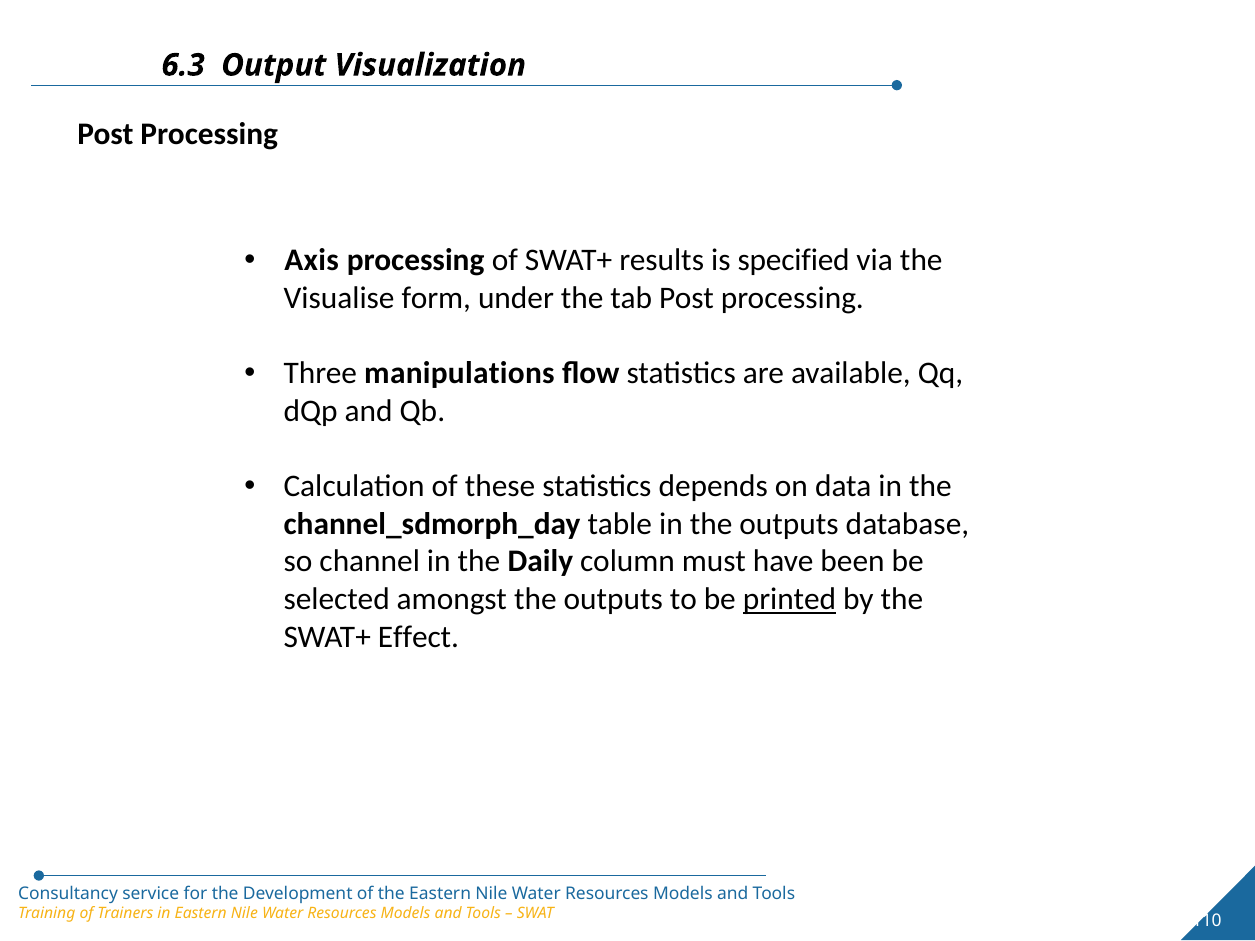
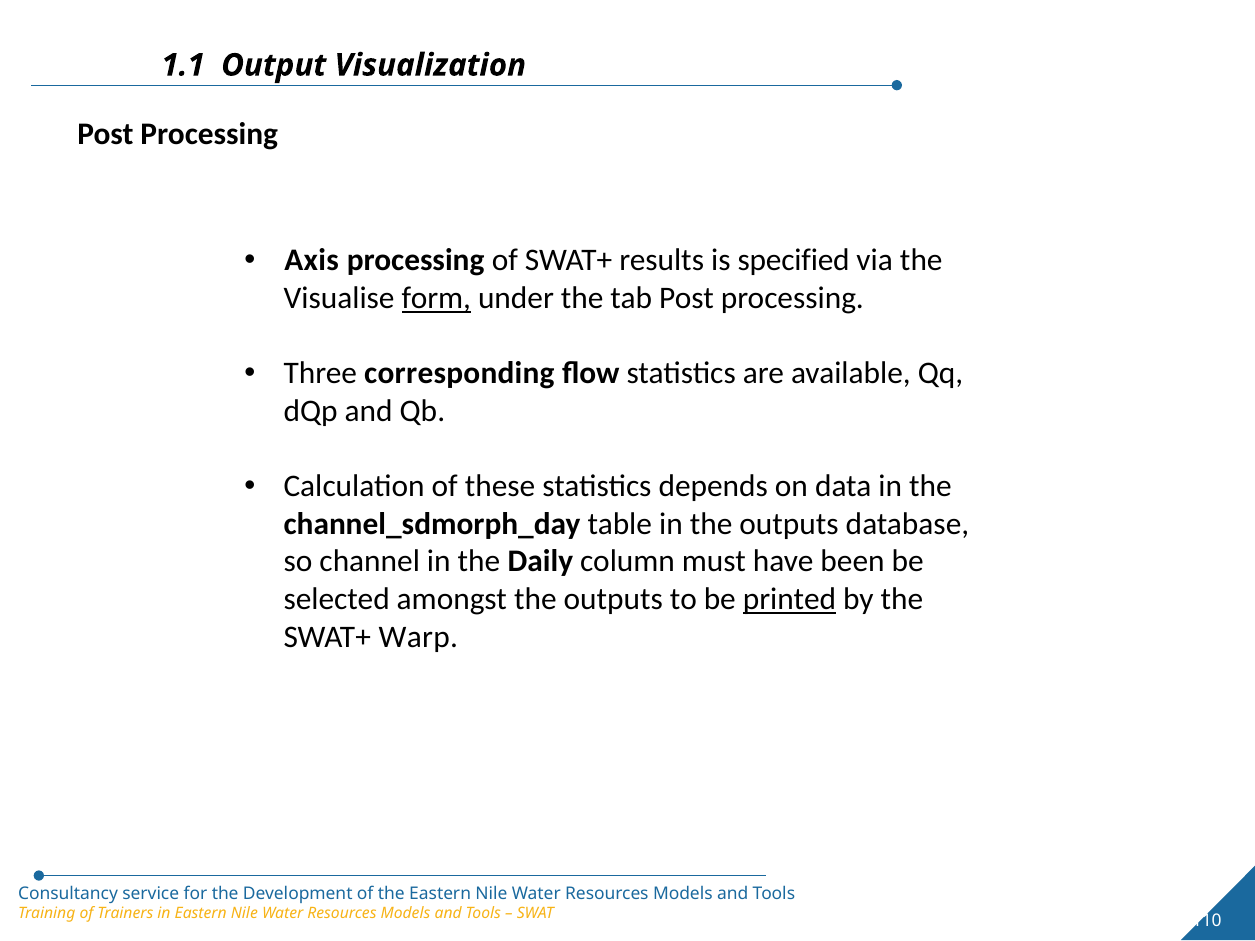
6.3: 6.3 -> 1.1
form underline: none -> present
manipulations: manipulations -> corresponding
Effect: Effect -> Warp
